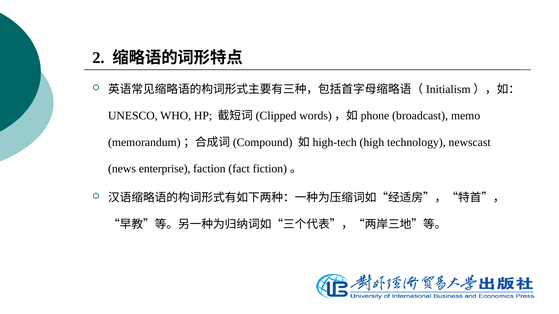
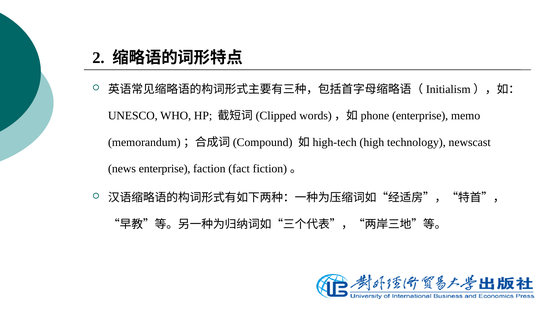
broadcast at (420, 116): broadcast -> enterprise
